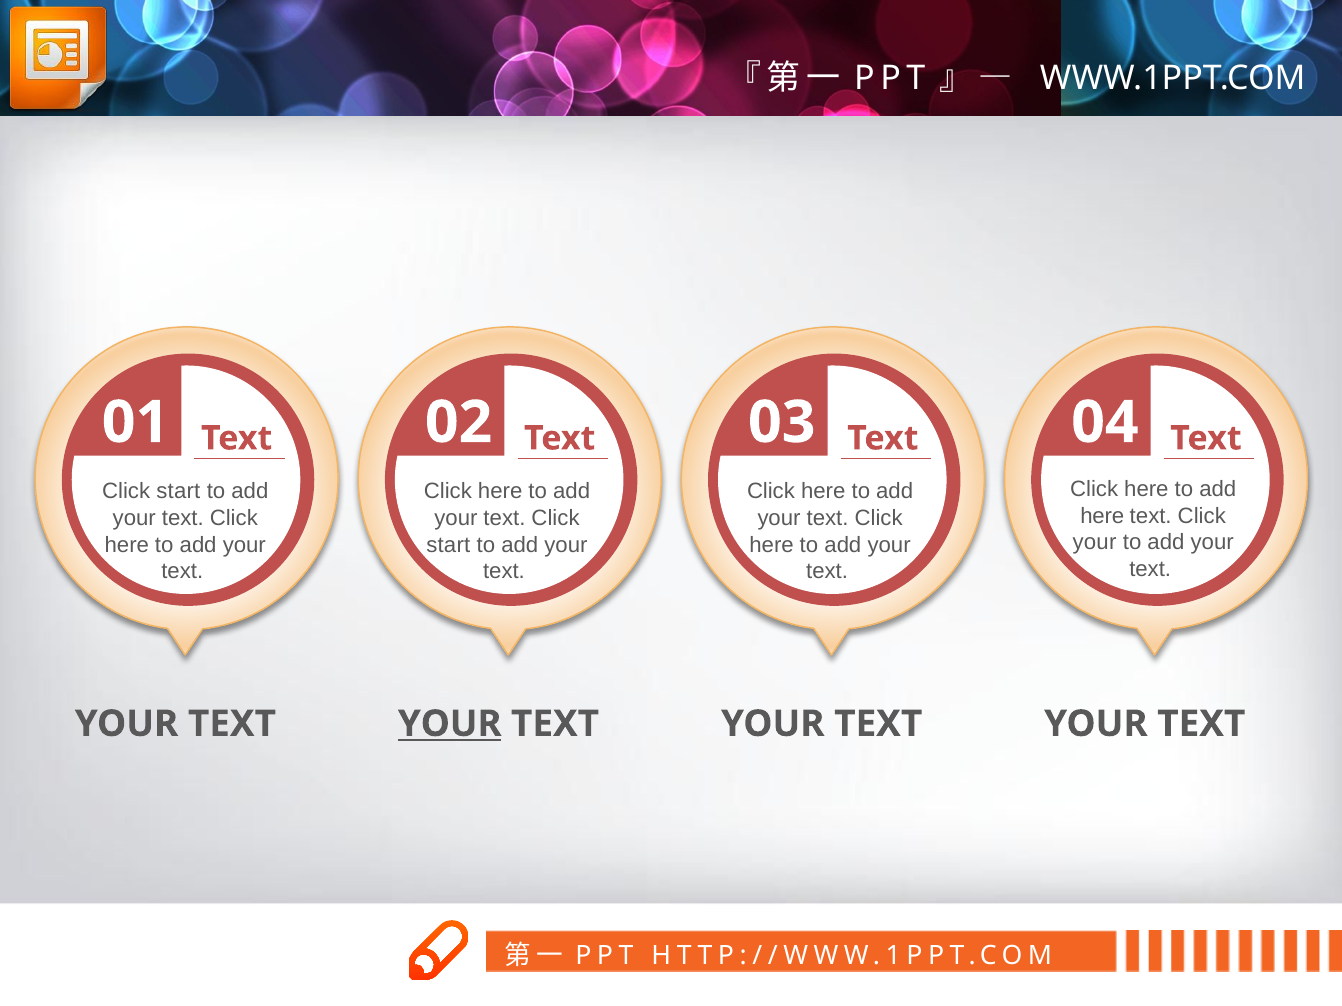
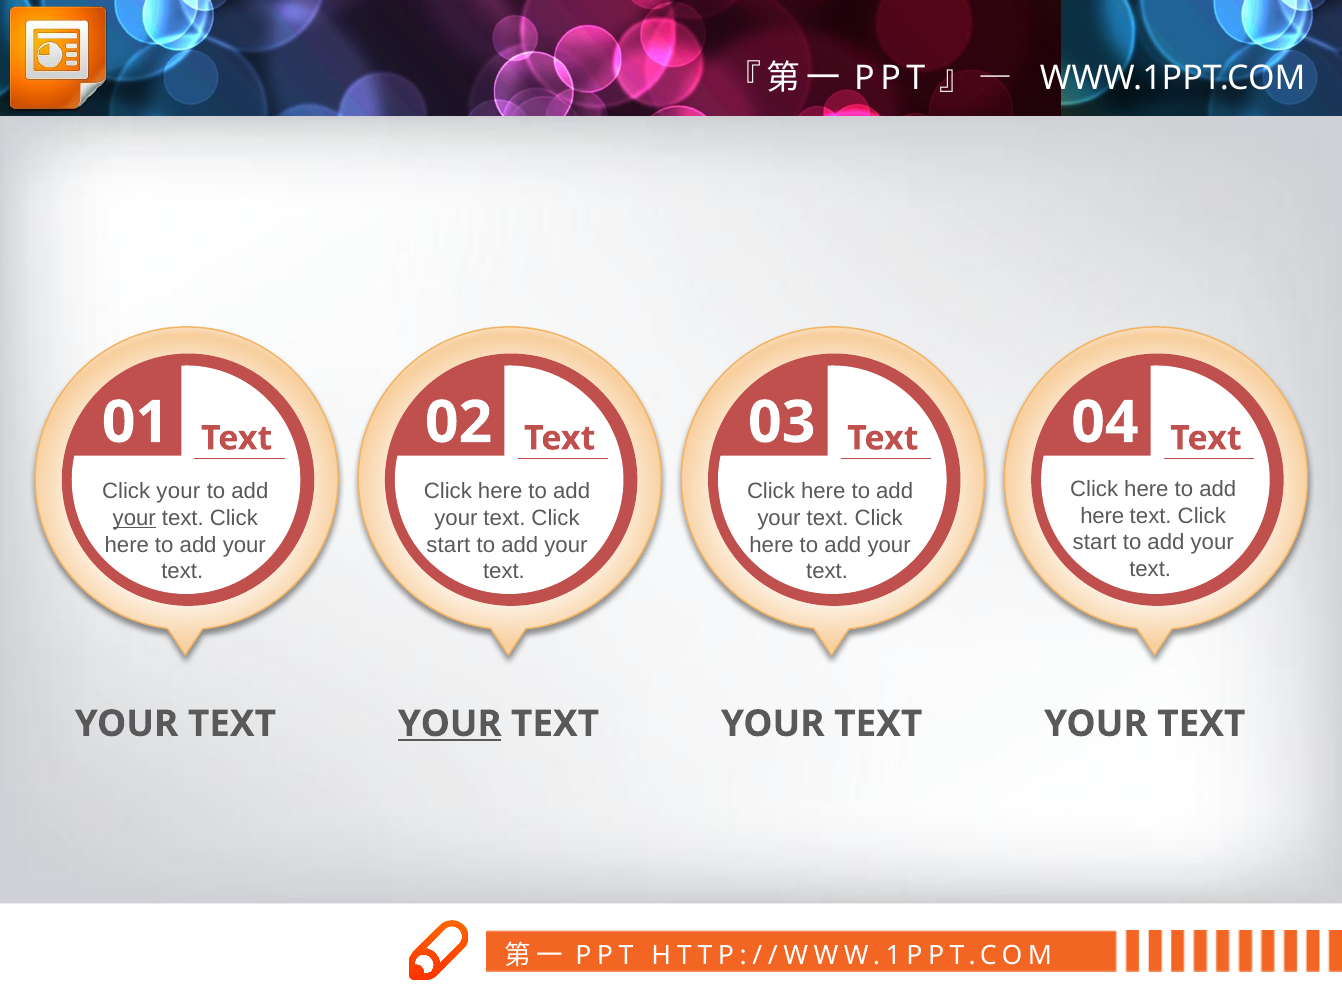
start at (178, 492): start -> your
your at (134, 518) underline: none -> present
your at (1095, 543): your -> start
